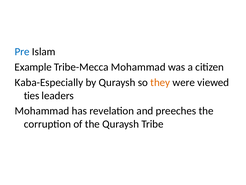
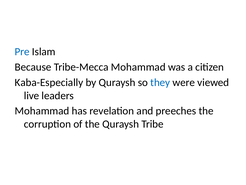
Example: Example -> Because
they colour: orange -> blue
ties: ties -> live
